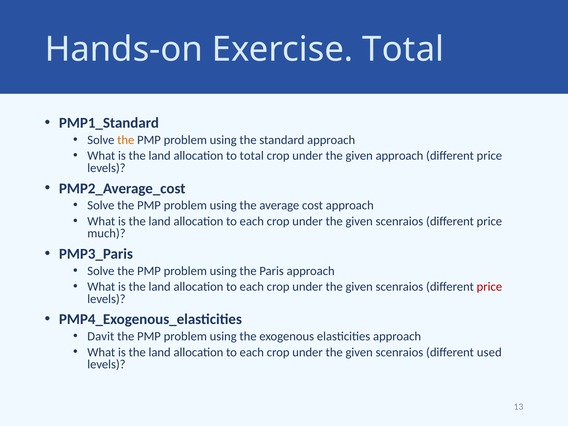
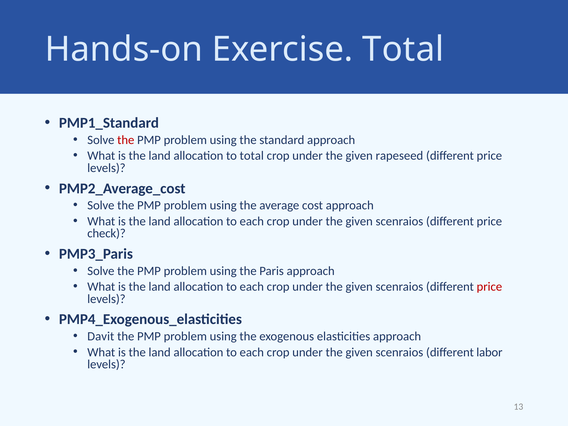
the at (126, 140) colour: orange -> red
given approach: approach -> rapeseed
much: much -> check
used: used -> labor
